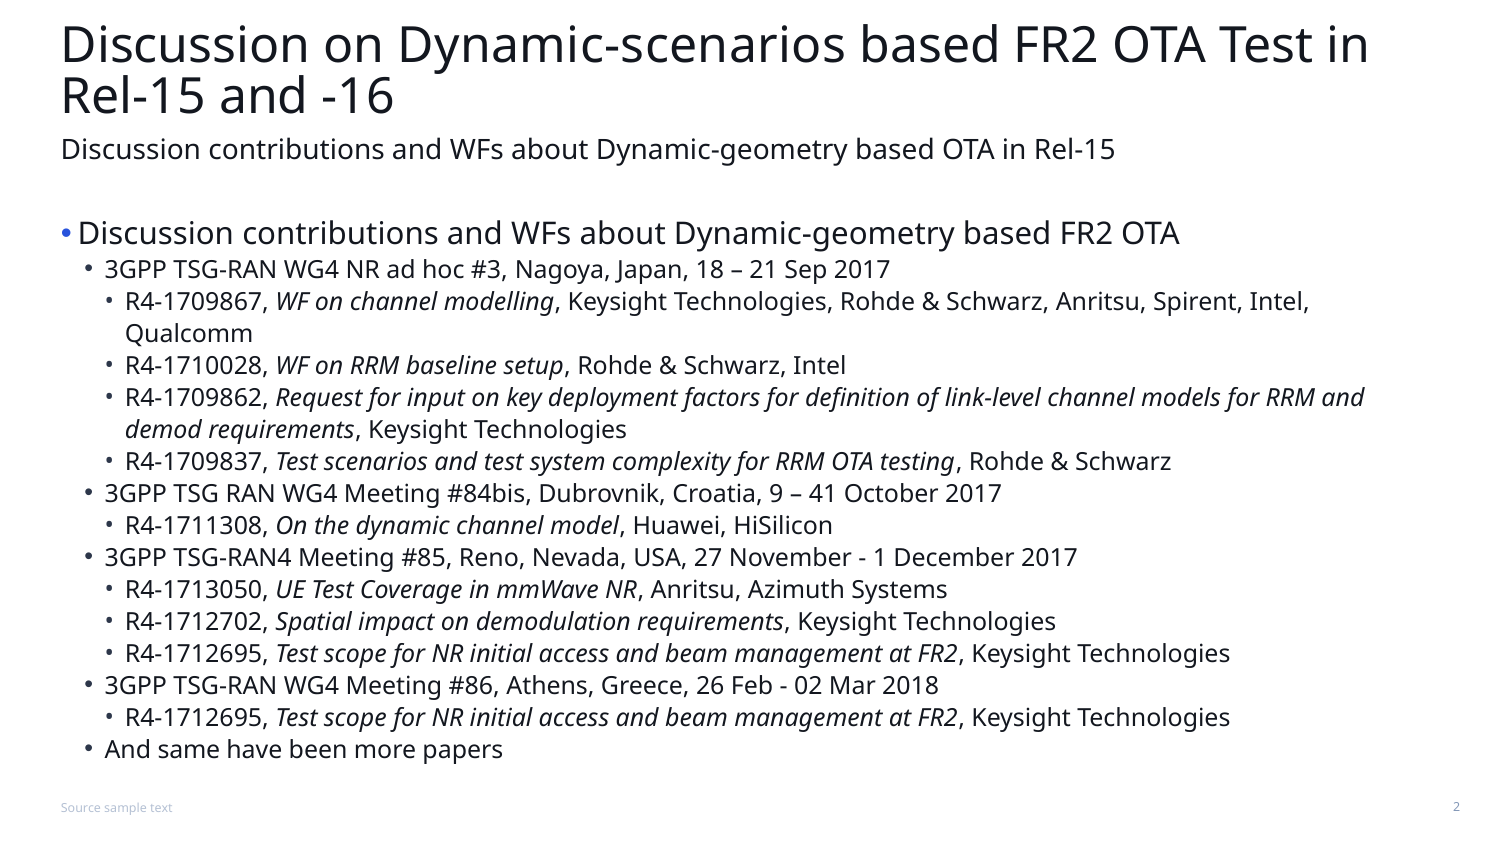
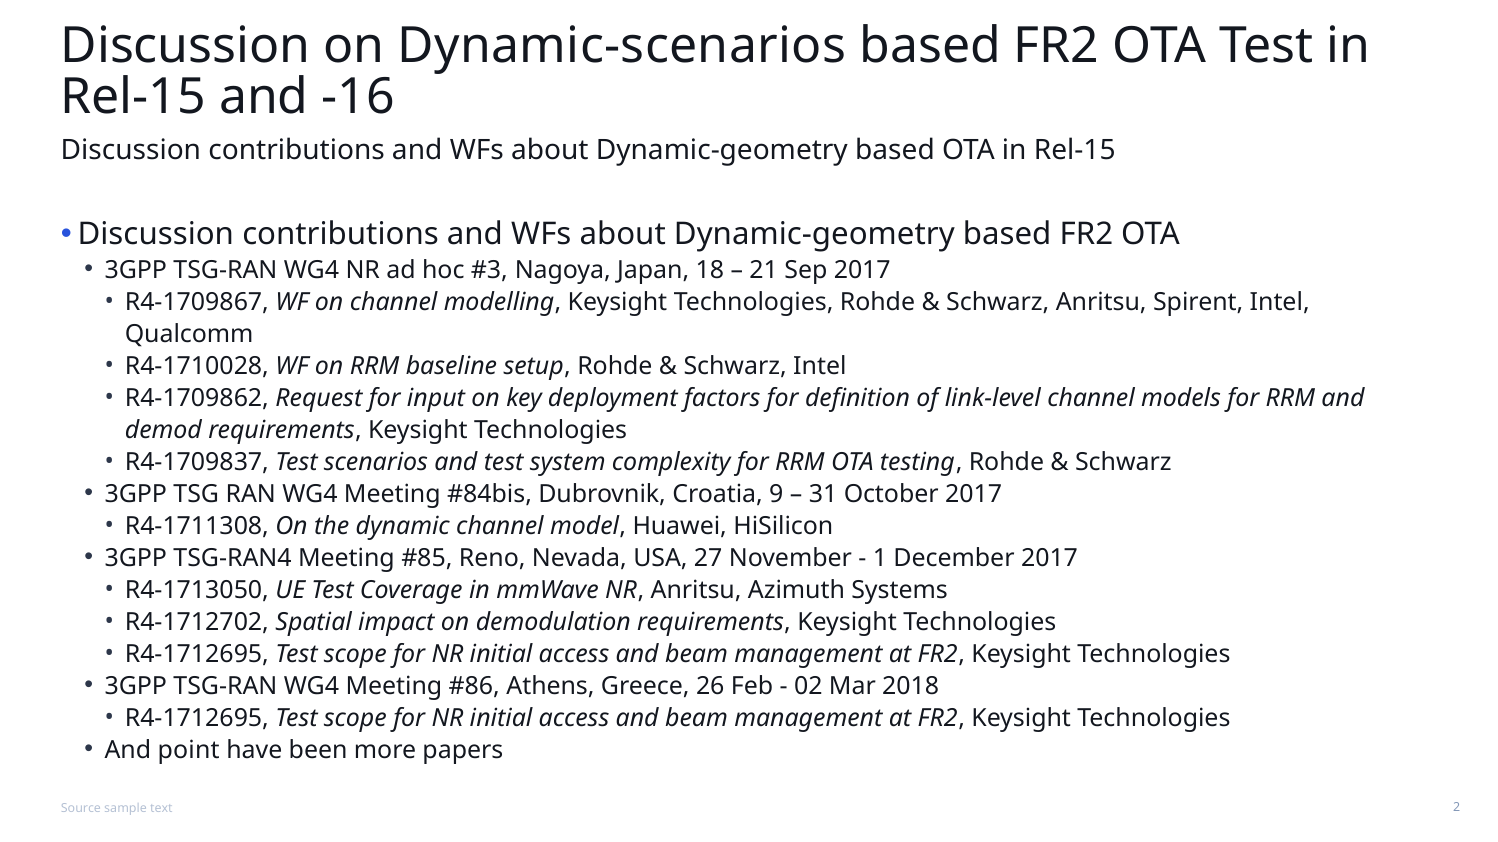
41: 41 -> 31
same: same -> point
